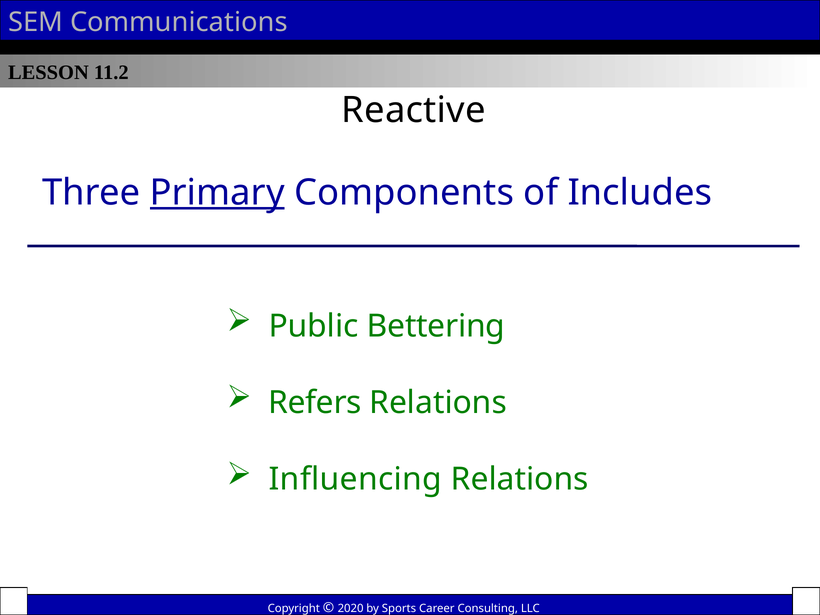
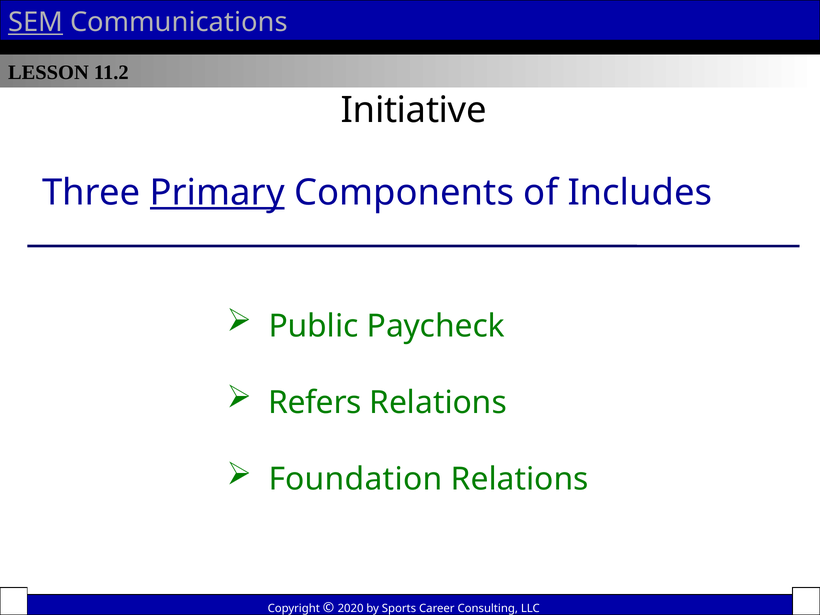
SEM underline: none -> present
Reactive: Reactive -> Initiative
Bettering: Bettering -> Paycheck
Influencing: Influencing -> Foundation
